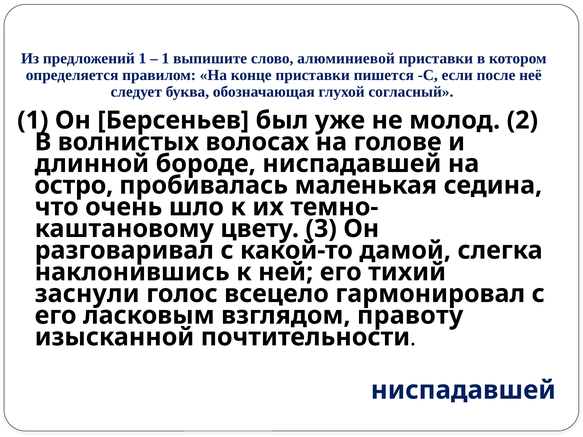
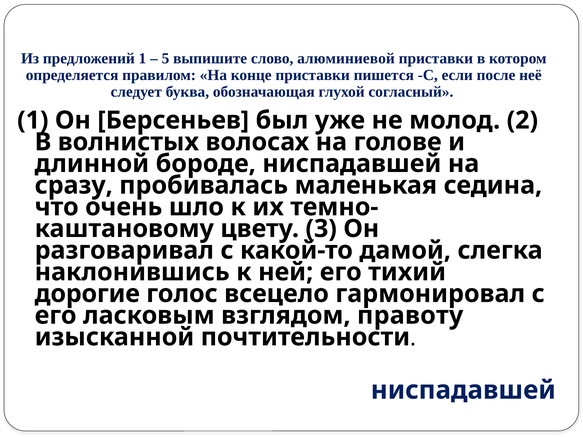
1 at (165, 58): 1 -> 5
остро: остро -> сразу
заснули: заснули -> дорогие
